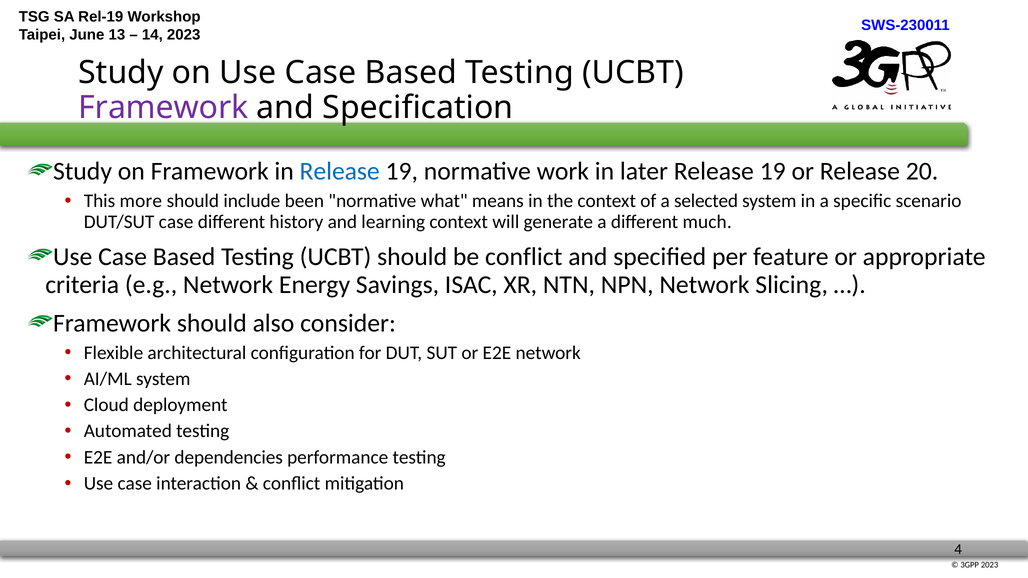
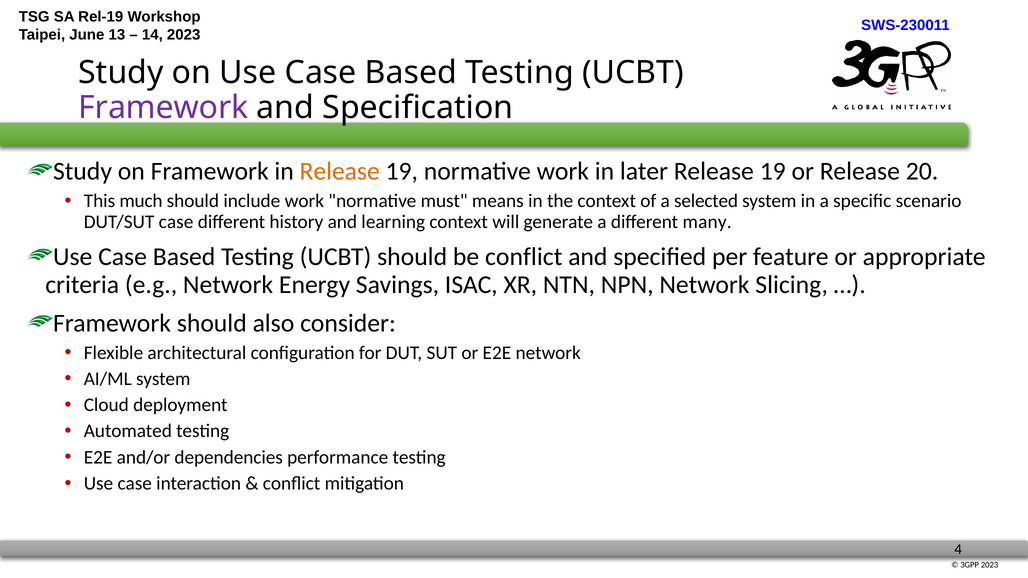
Release at (340, 172) colour: blue -> orange
more: more -> much
include been: been -> work
what: what -> must
much: much -> many
